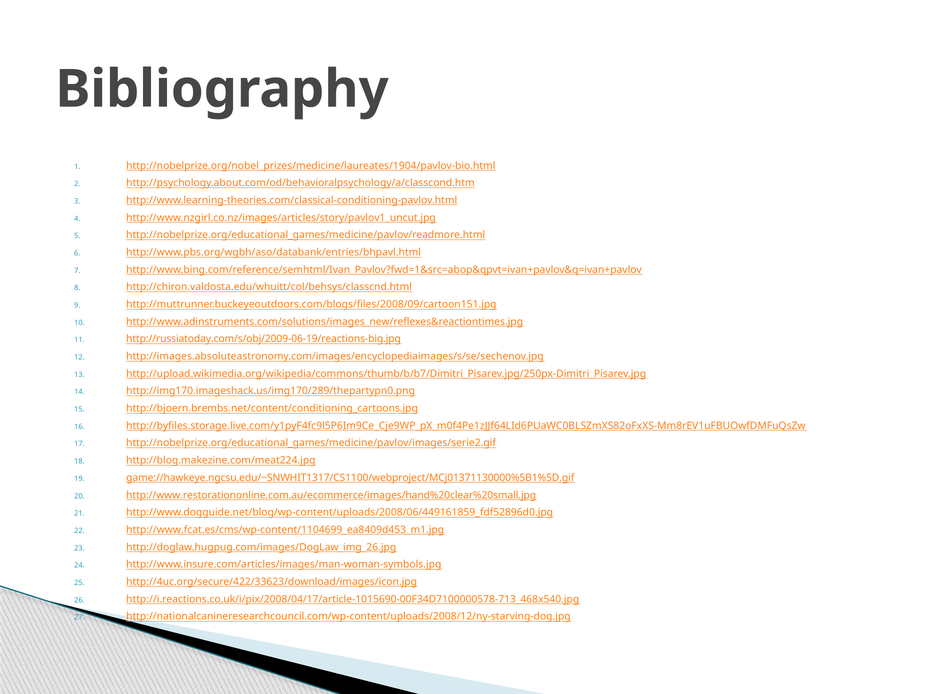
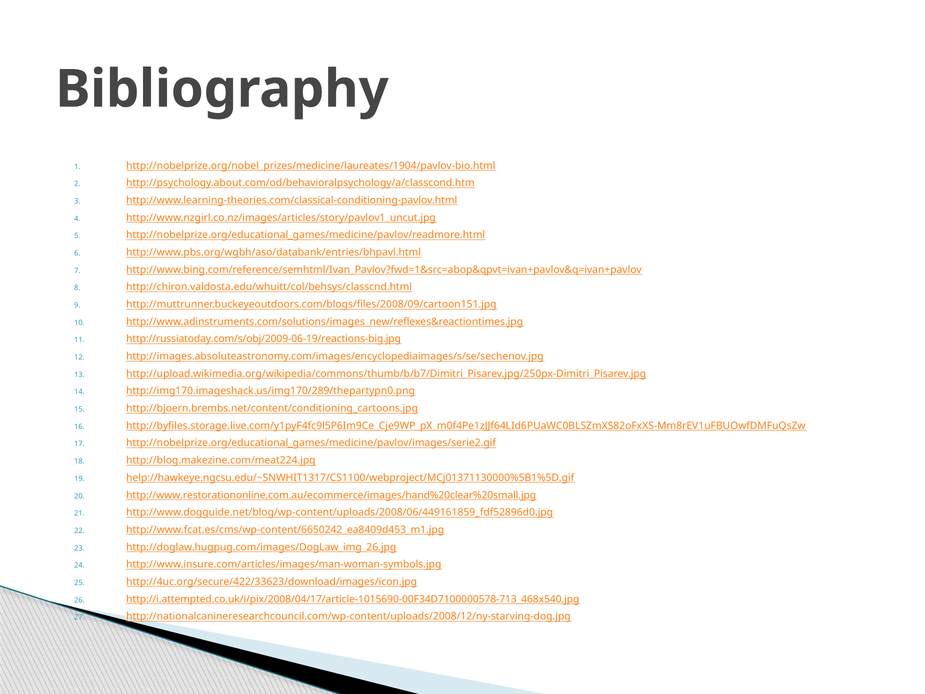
game://hawkeye.ngcsu.edu/~SNWHIT1317/CS1100/webproject/MCj01371130000%5B1%5D.gif: game://hawkeye.ngcsu.edu/~SNWHIT1317/CS1100/webproject/MCj01371130000%5B1%5D.gif -> help://hawkeye.ngcsu.edu/~SNWHIT1317/CS1100/webproject/MCj01371130000%5B1%5D.gif
http://www.fcat.es/cms/wp-content/1104699_ea8409d453_m1.jpg: http://www.fcat.es/cms/wp-content/1104699_ea8409d453_m1.jpg -> http://www.fcat.es/cms/wp-content/6650242_ea8409d453_m1.jpg
http://i.reactions.co.uk/i/pix/2008/04/17/article-1015690-00F34D7100000578-713_468x540.jpg: http://i.reactions.co.uk/i/pix/2008/04/17/article-1015690-00F34D7100000578-713_468x540.jpg -> http://i.attempted.co.uk/i/pix/2008/04/17/article-1015690-00F34D7100000578-713_468x540.jpg
